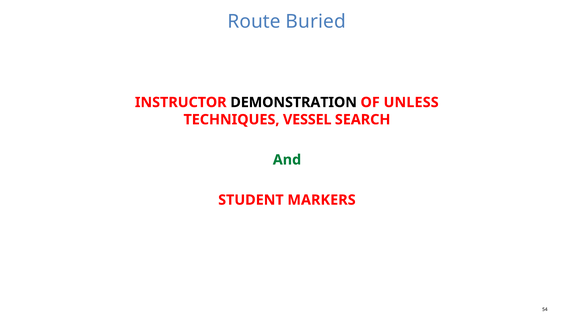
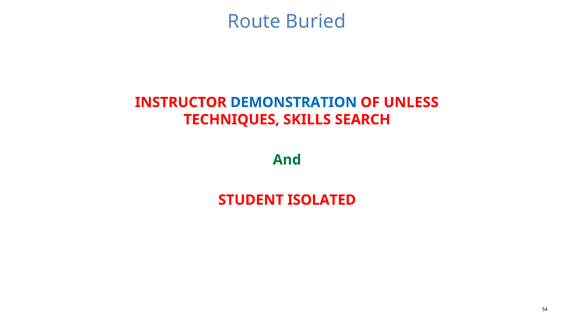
DEMONSTRATION colour: black -> blue
VESSEL: VESSEL -> SKILLS
MARKERS: MARKERS -> ISOLATED
